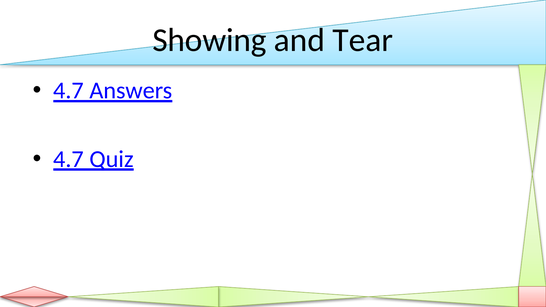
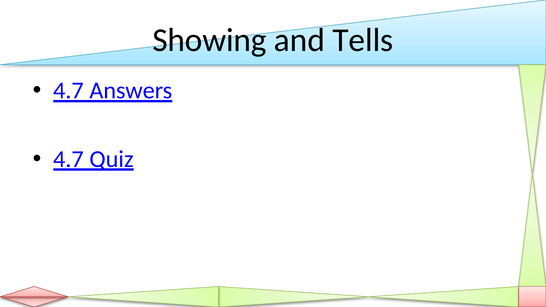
Tear: Tear -> Tells
